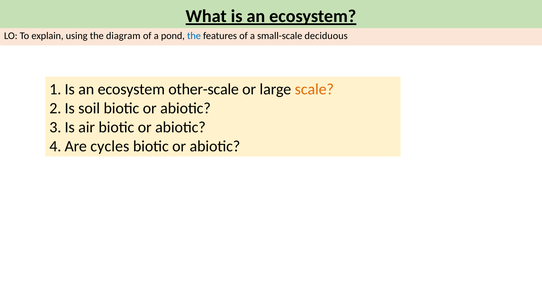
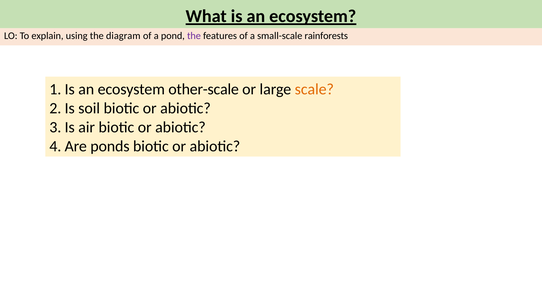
the at (194, 36) colour: blue -> purple
deciduous: deciduous -> rainforests
cycles: cycles -> ponds
